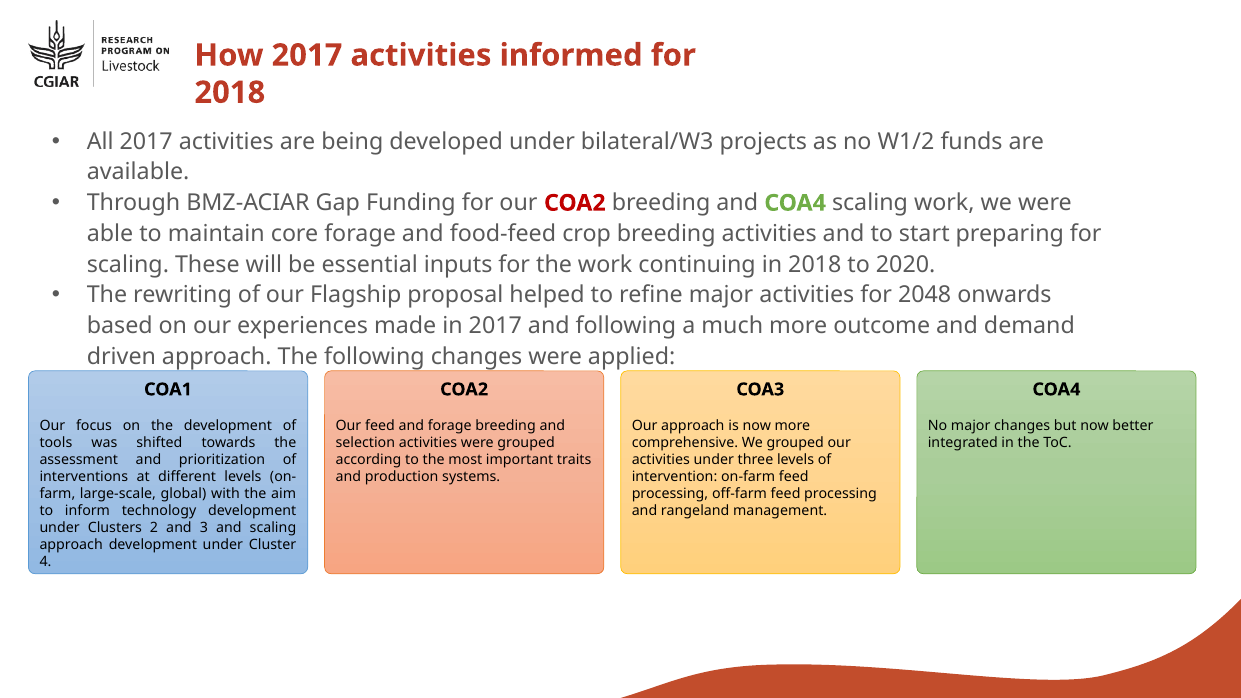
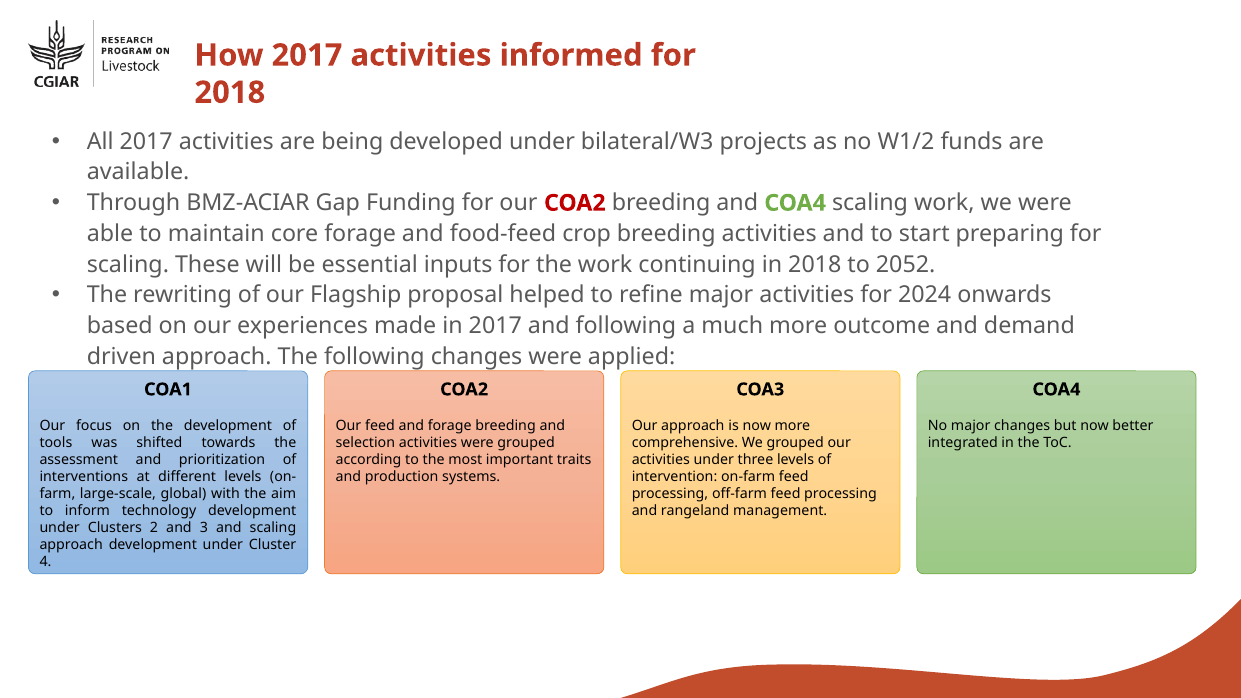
2020: 2020 -> 2052
2048: 2048 -> 2024
